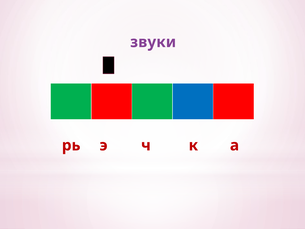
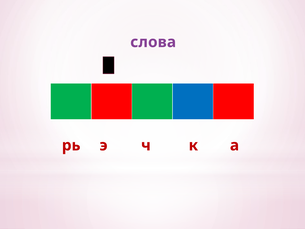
звуки: звуки -> слова
